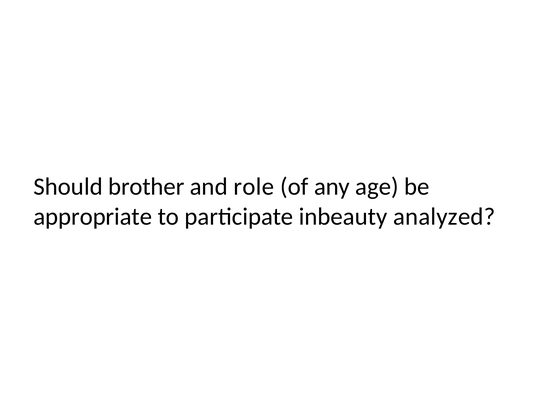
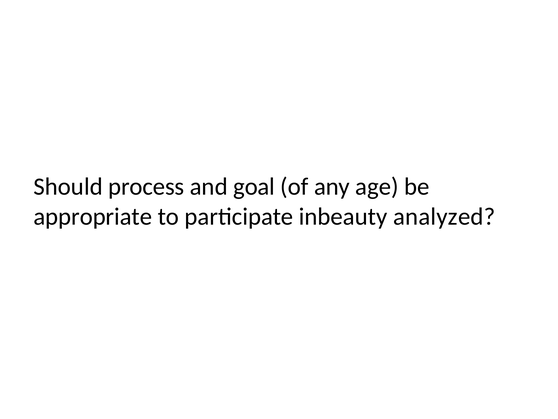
brother: brother -> process
role: role -> goal
